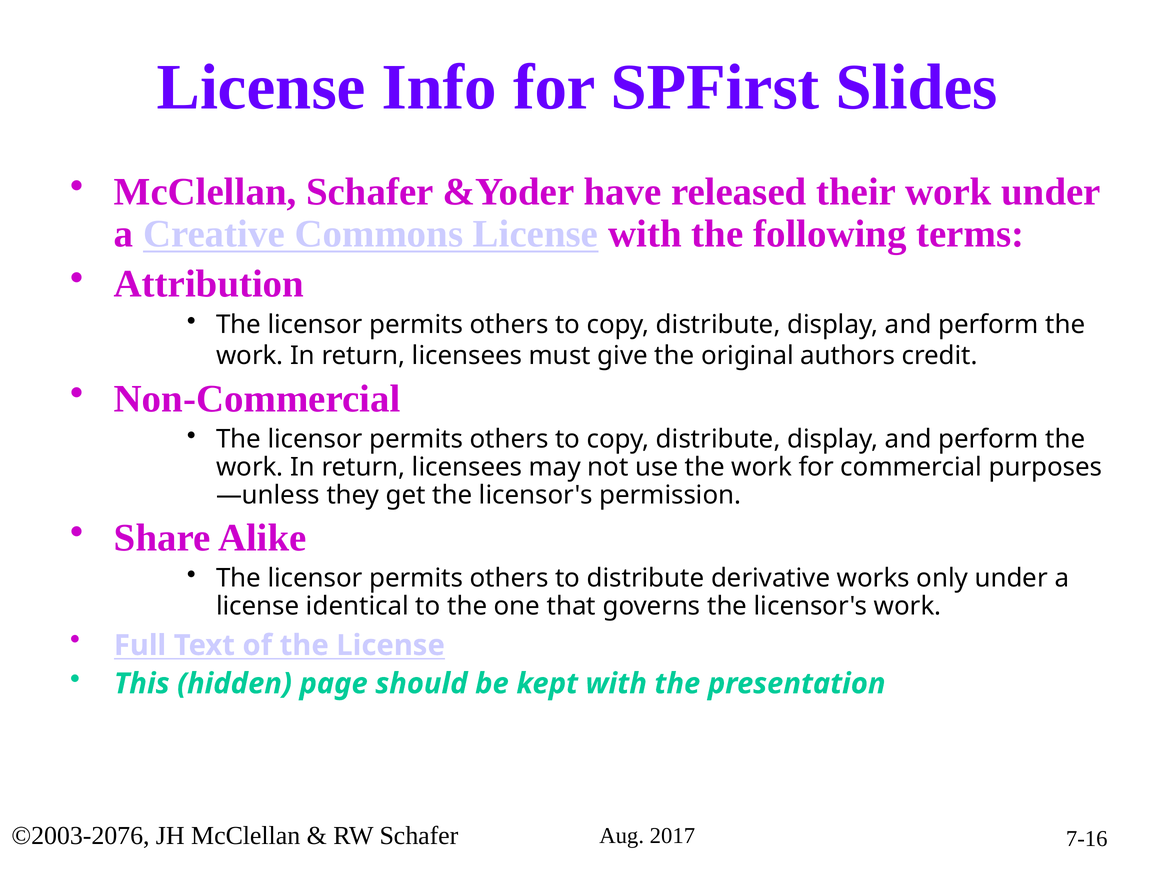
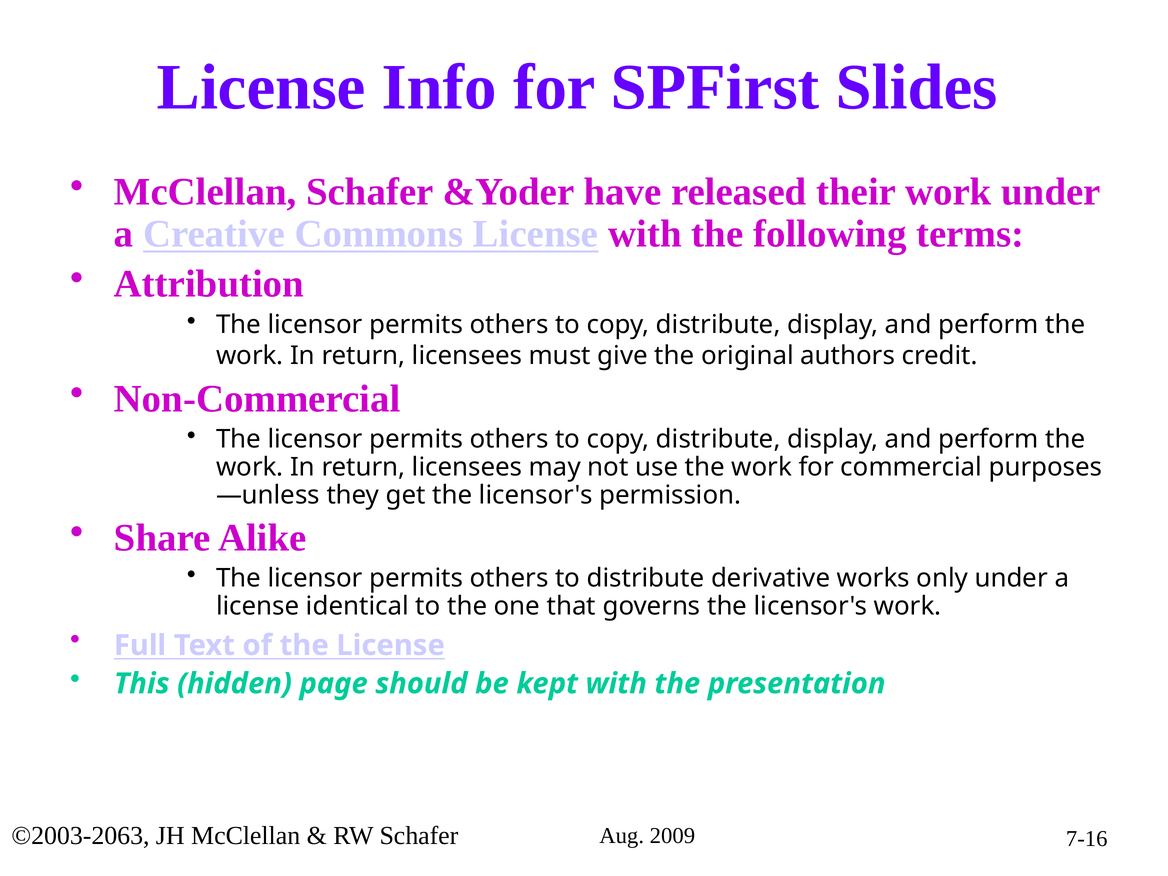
©2003-2076: ©2003-2076 -> ©2003-2063
2017: 2017 -> 2009
